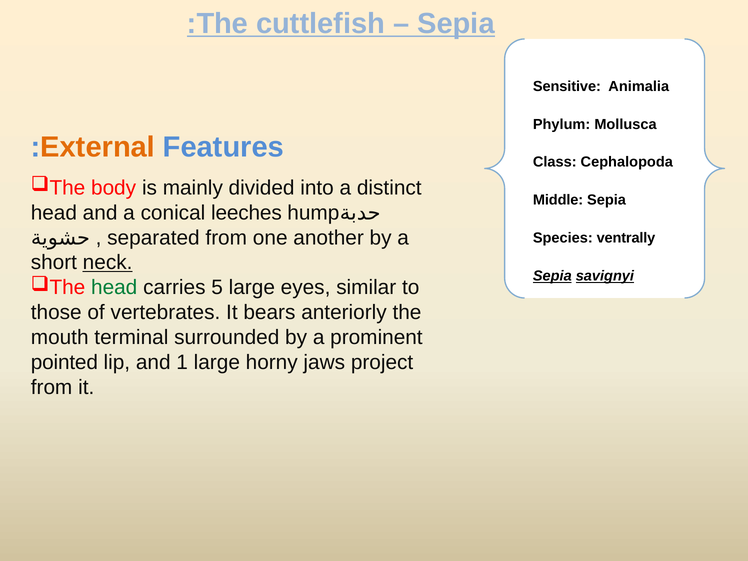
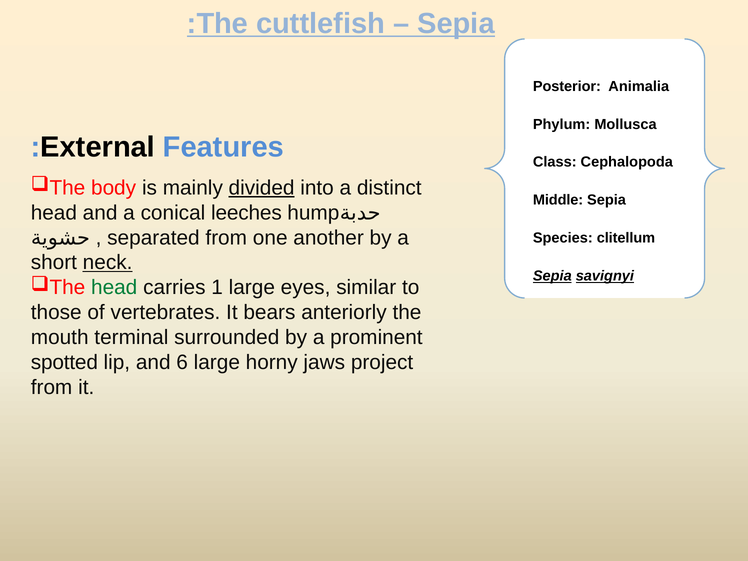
Sensitive: Sensitive -> Posterior
External colour: orange -> black
divided underline: none -> present
ventrally: ventrally -> clitellum
5: 5 -> 1
pointed: pointed -> spotted
1: 1 -> 6
